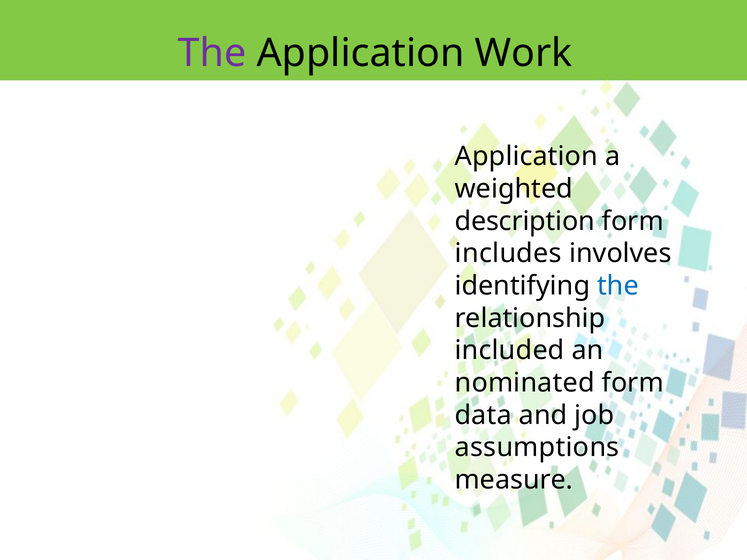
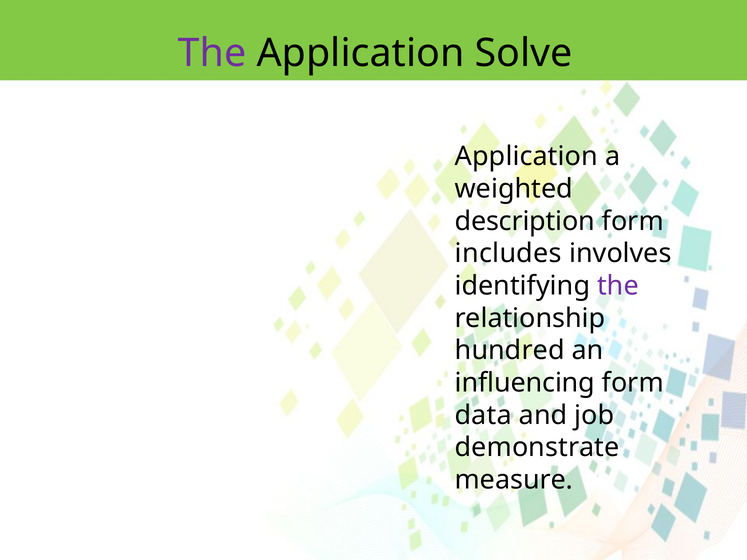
Work: Work -> Solve
the at (618, 286) colour: blue -> purple
included: included -> hundred
nominated: nominated -> influencing
assumptions: assumptions -> demonstrate
